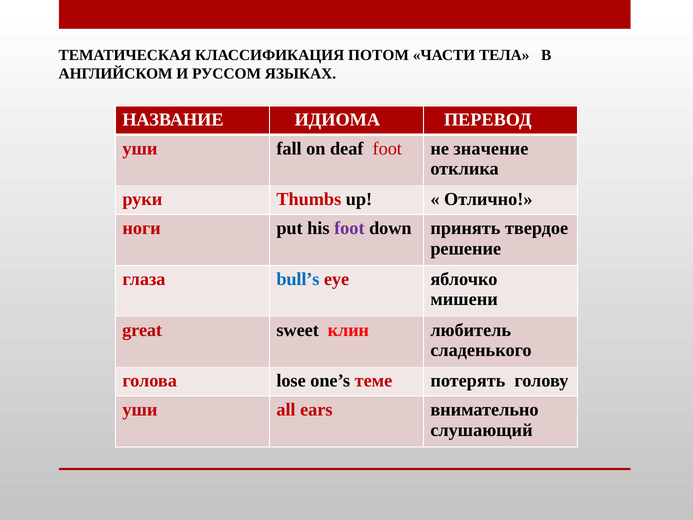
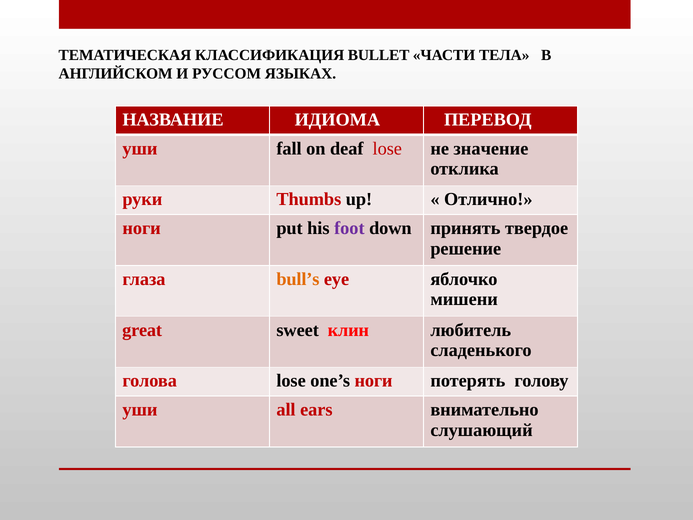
ПОТОМ: ПОТОМ -> BULLET
deaf foot: foot -> lose
bull’s colour: blue -> orange
one’s теме: теме -> ноги
